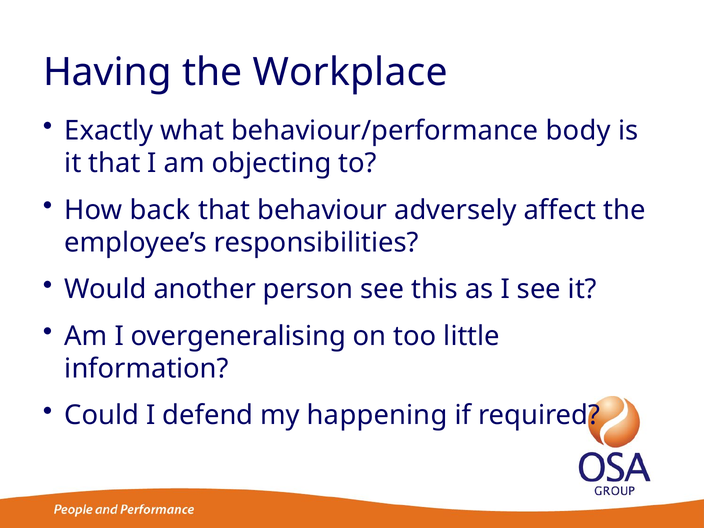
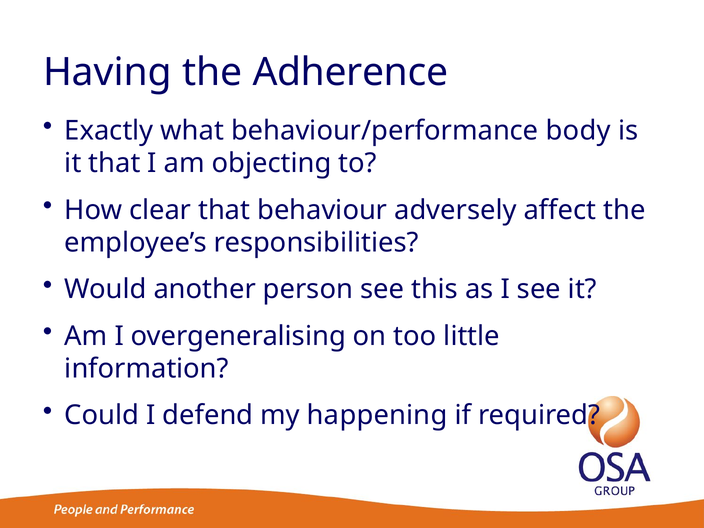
Workplace: Workplace -> Adherence
back: back -> clear
